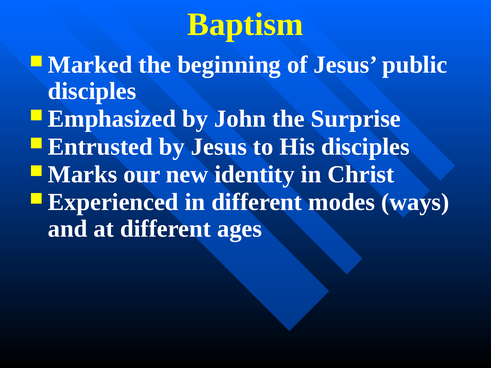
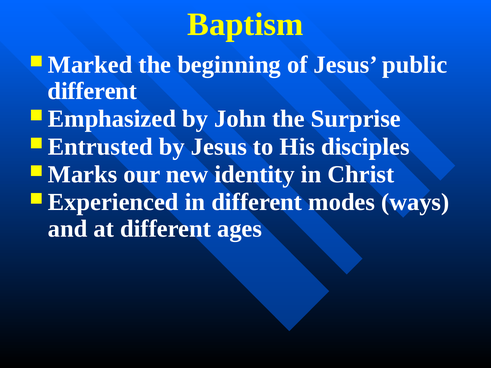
disciples at (92, 91): disciples -> different
